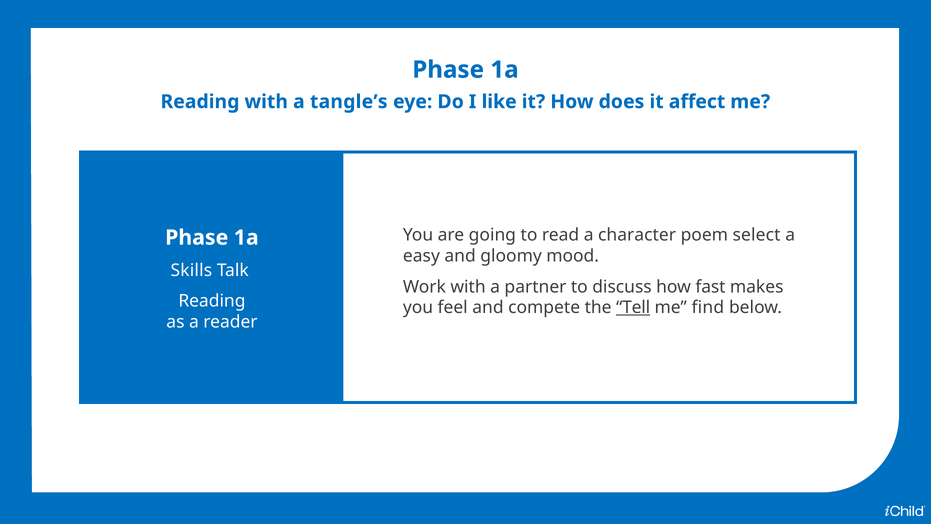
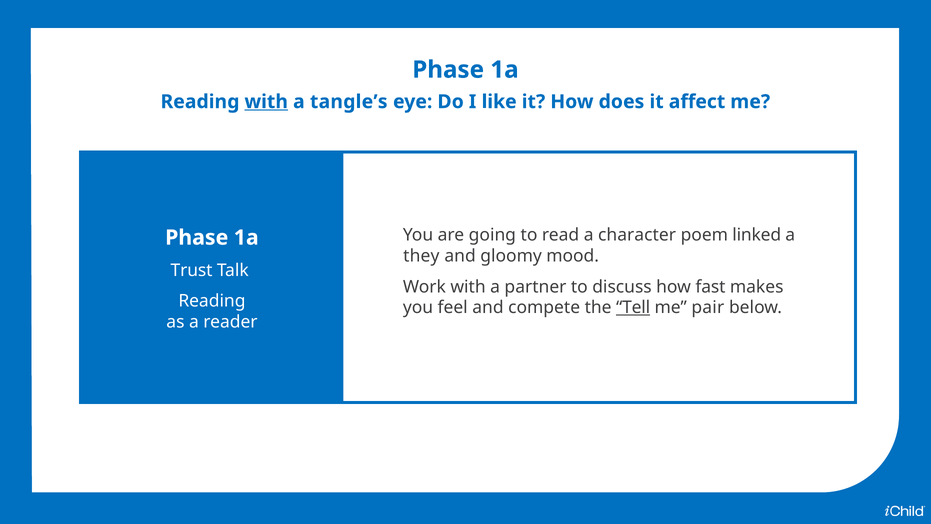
with at (266, 102) underline: none -> present
select: select -> linked
easy: easy -> they
Skills: Skills -> Trust
find: find -> pair
